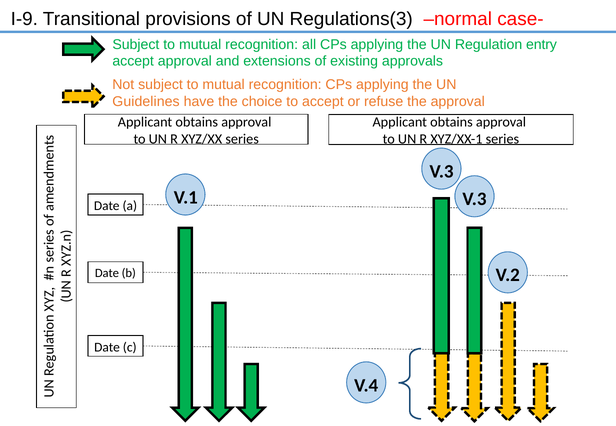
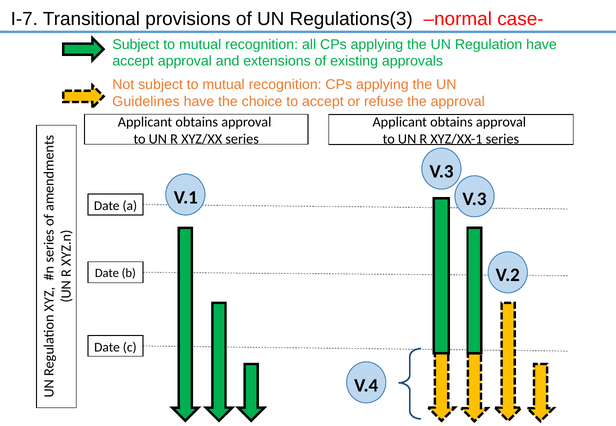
I-9: I-9 -> I-7
Regulation entry: entry -> have
